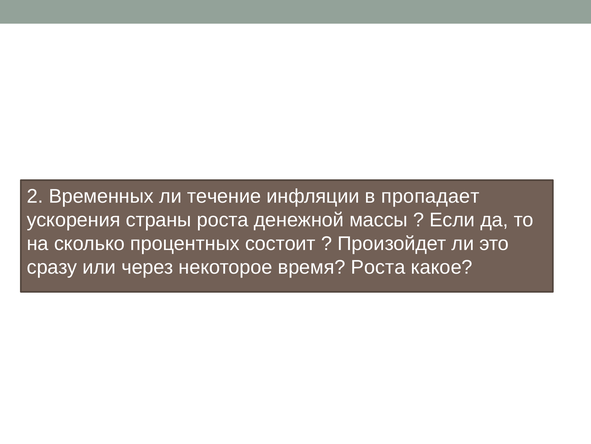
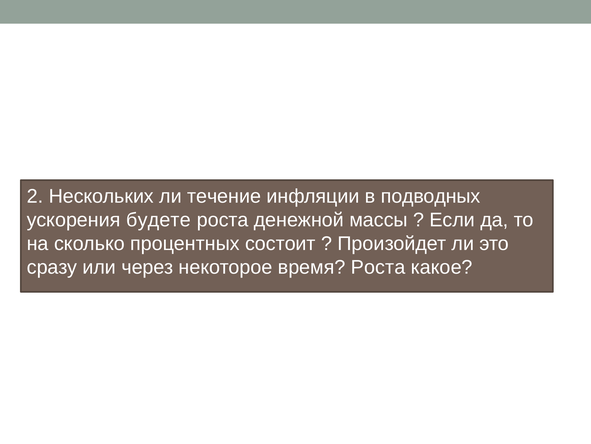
Временных: Временных -> Нескольких
пропадает: пропадает -> подводных
страны: страны -> будете
